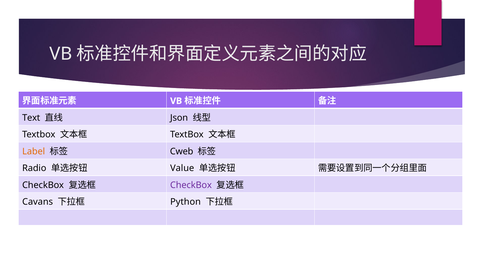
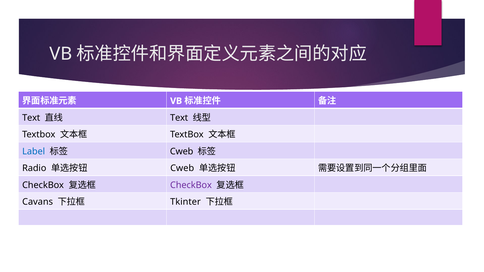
Json at (179, 118): Json -> Text
Label colour: orange -> blue
Value at (182, 168): Value -> Cweb
Python: Python -> Tkinter
